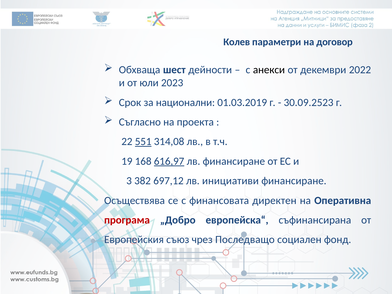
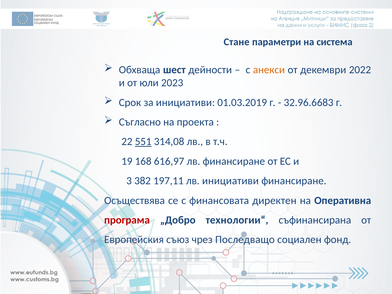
Колев: Колев -> Стане
договор: договор -> система
анекси colour: black -> orange
за национални: национални -> инициативи
30.09.2523: 30.09.2523 -> 32.96.6683
616,97 underline: present -> none
697,12: 697,12 -> 197,11
европейска“: европейска“ -> технологии“
